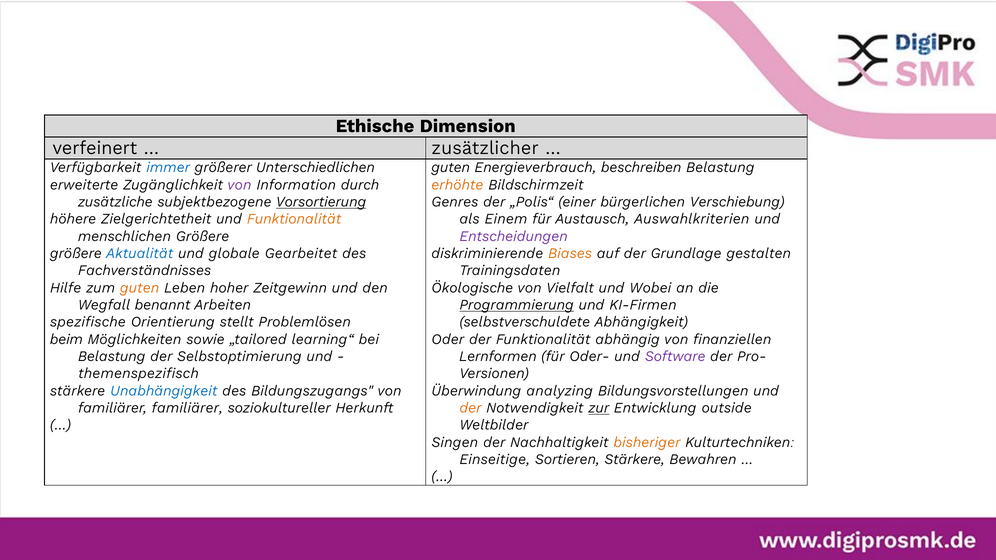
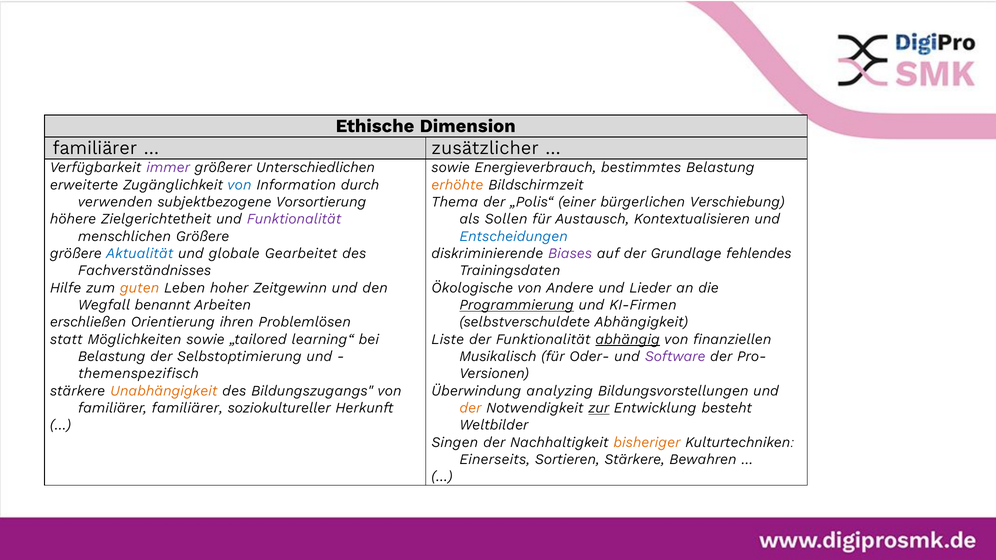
verfeinert at (95, 148): verfeinert -> familiärer
immer colour: blue -> purple
guten at (451, 168): guten -> sowie
beschreiben: beschreiben -> bestimmtes
von at (239, 185) colour: purple -> blue
zusätzliche: zusätzliche -> verwenden
Vorsortierung underline: present -> none
Genres: Genres -> Thema
Funktionalität at (294, 219) colour: orange -> purple
Einem: Einem -> Sollen
Auswahlkriterien: Auswahlkriterien -> Kontextualisieren
Entscheidungen colour: purple -> blue
Biases colour: orange -> purple
gestalten: gestalten -> fehlendes
Vielfalt: Vielfalt -> Andere
Wobei: Wobei -> Lieder
spezifische: spezifische -> erschließen
stellt: stellt -> ihren
beim: beim -> statt
Oder: Oder -> Liste
abhängig underline: none -> present
Lernformen: Lernformen -> Musikalisch
Unabhängigkeit colour: blue -> orange
outside: outside -> besteht
Einseitige: Einseitige -> Einerseits
